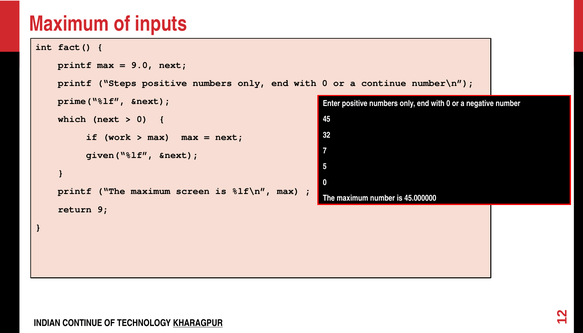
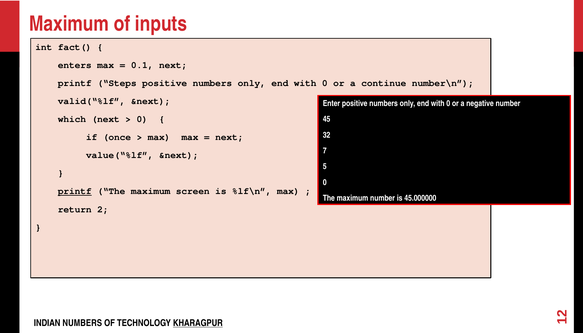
printf at (75, 65): printf -> enters
9.0: 9.0 -> 0.1
prime(“%lf: prime(“%lf -> valid(“%lf
work: work -> once
given(“%lf: given(“%lf -> value(“%lf
printf at (75, 191) underline: none -> present
return 9: 9 -> 2
INDIAN CONTINUE: CONTINUE -> NUMBERS
